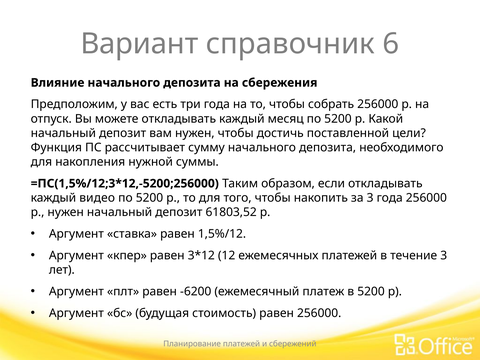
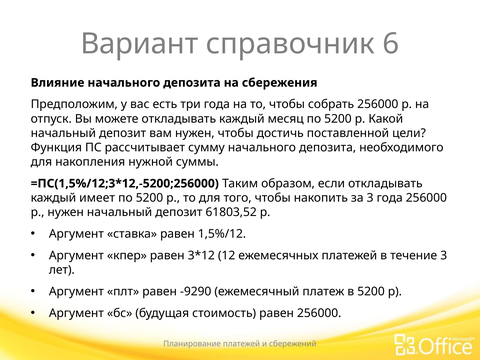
видео: видео -> имеет
-6200: -6200 -> -9290
